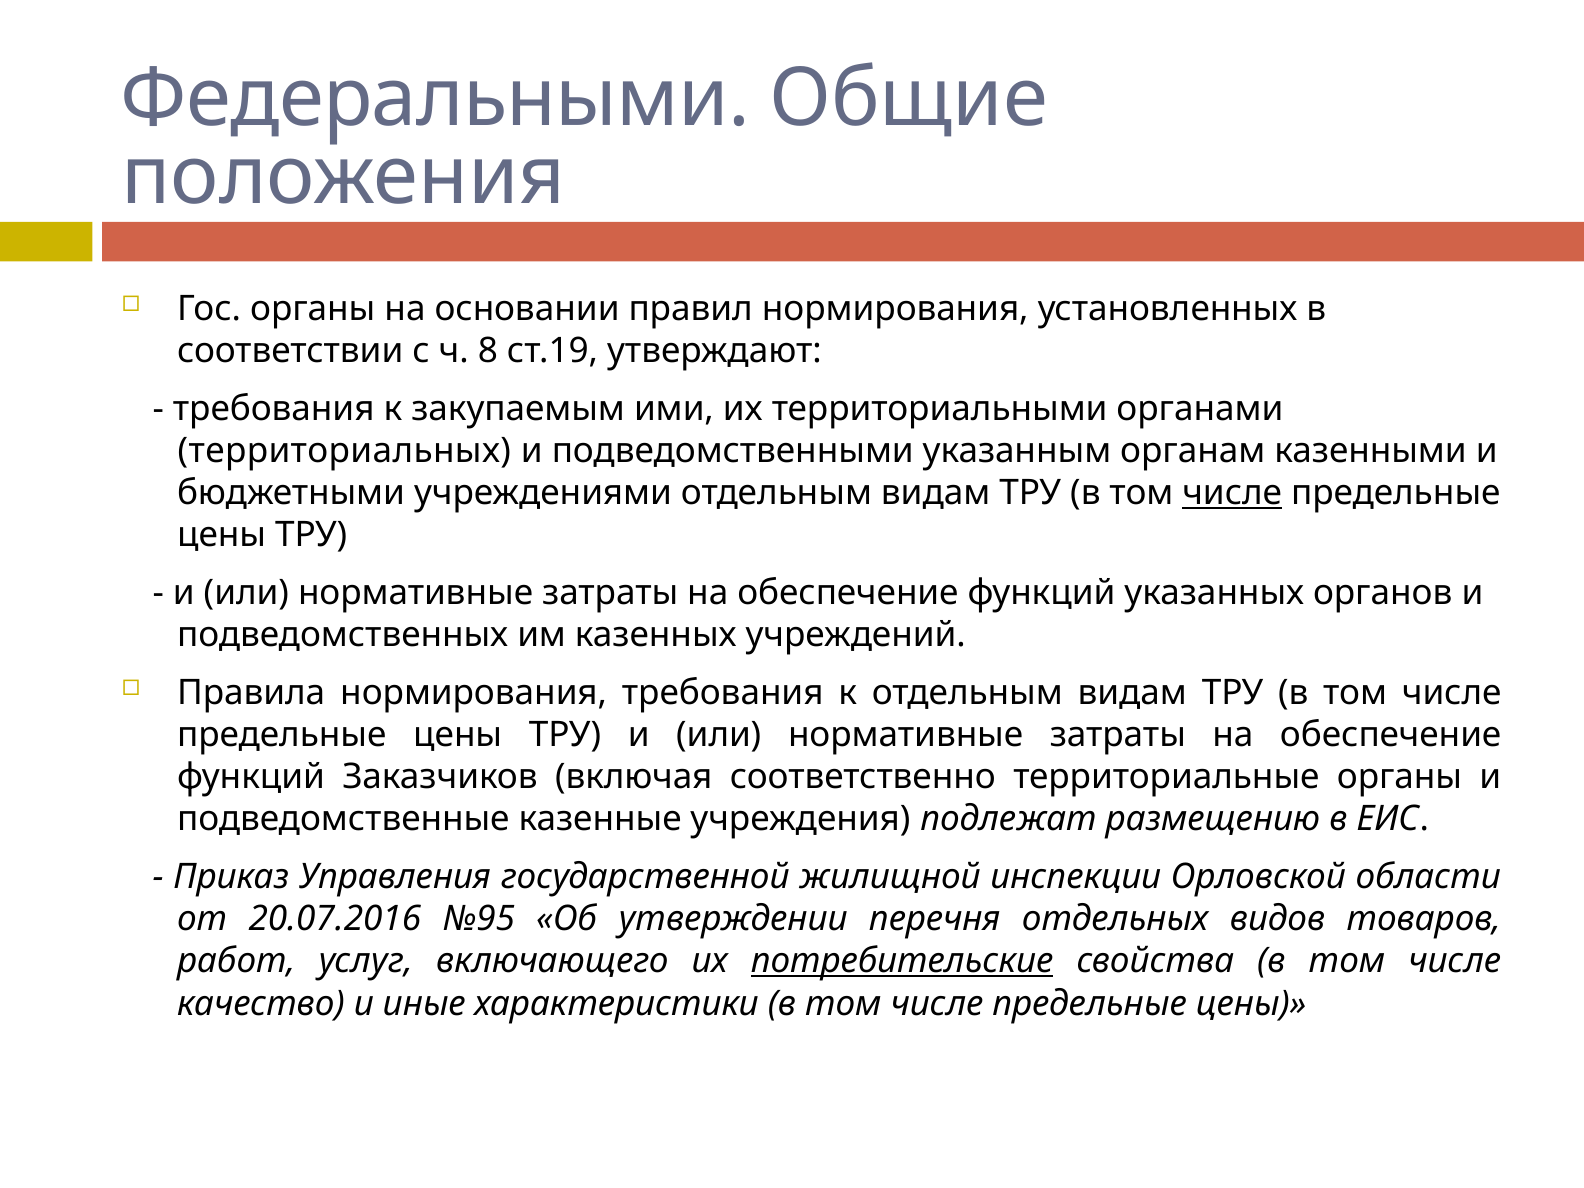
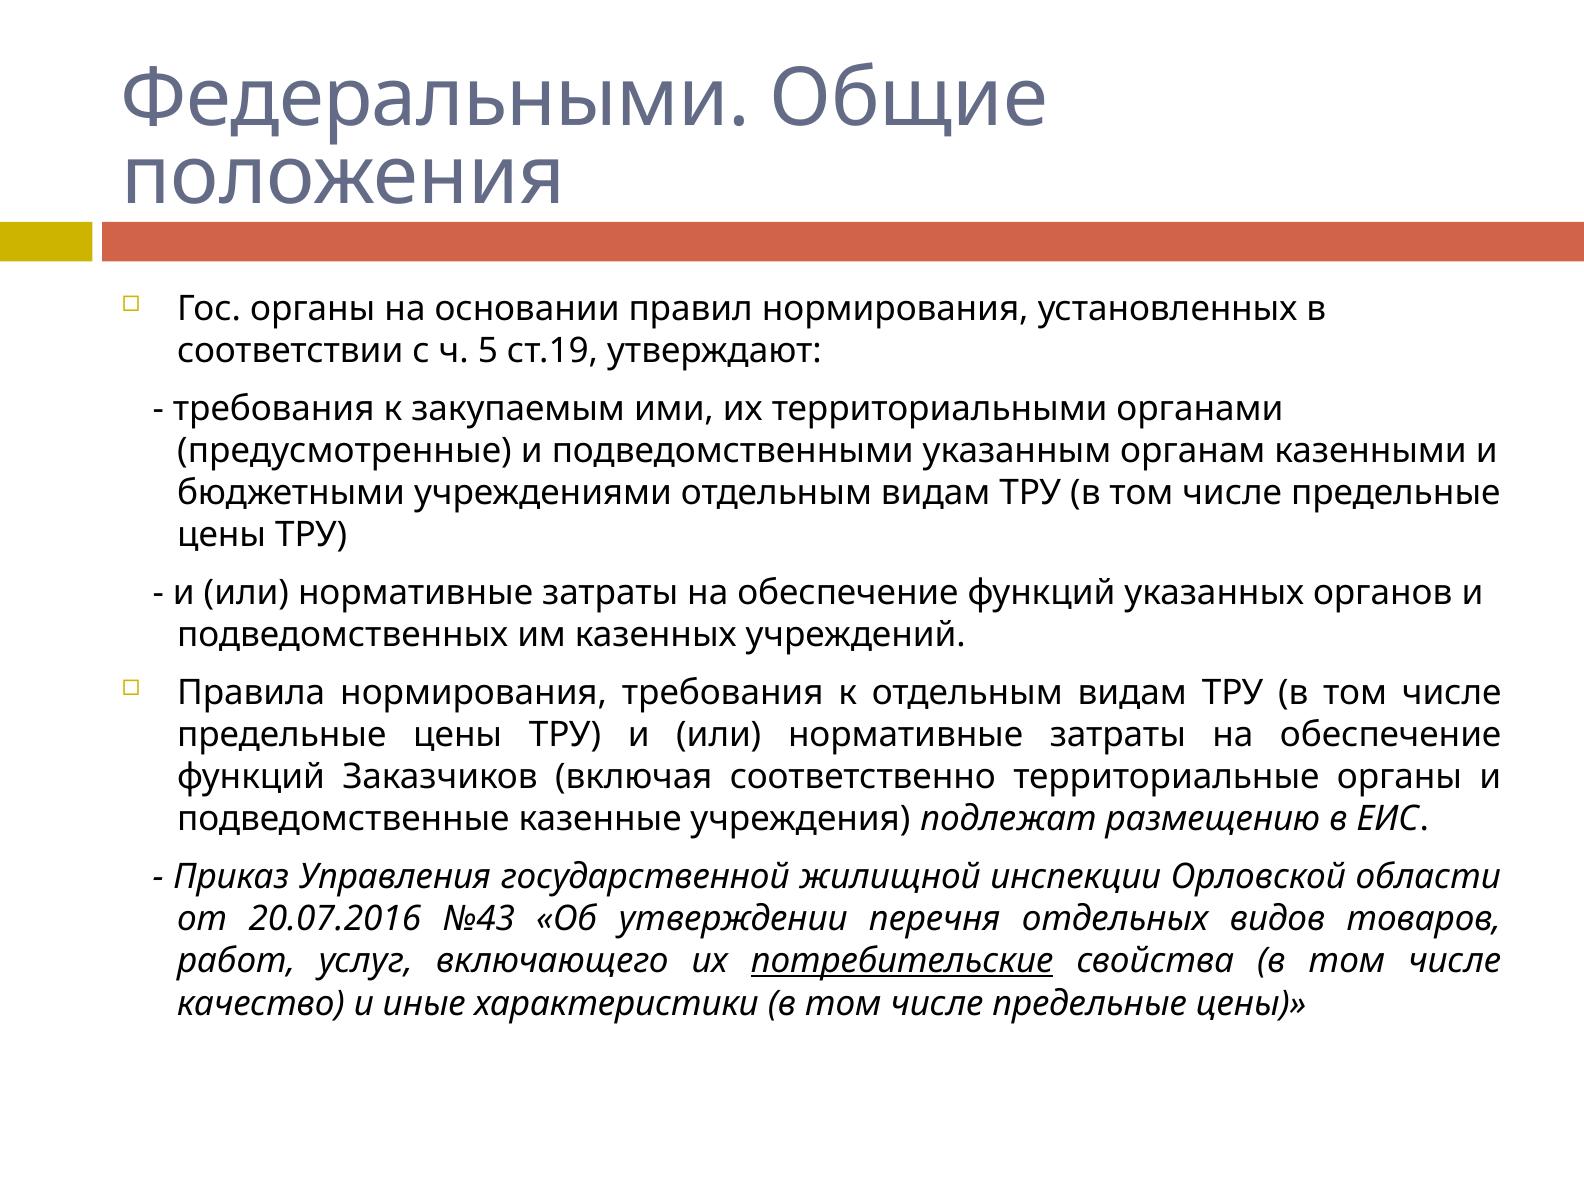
8: 8 -> 5
территориальных: территориальных -> предусмотренные
числе at (1232, 493) underline: present -> none
№95: №95 -> №43
